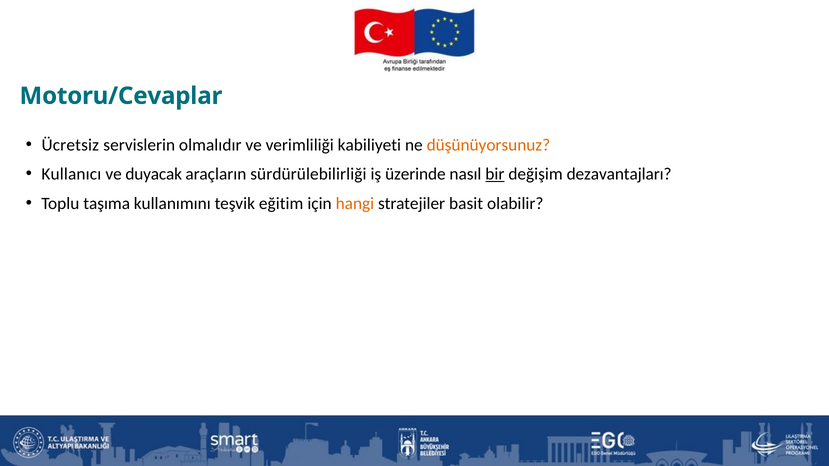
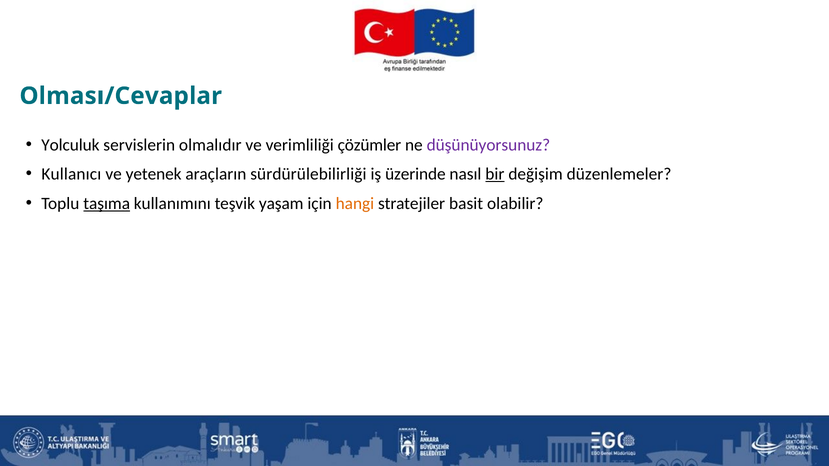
Motoru/Cevaplar: Motoru/Cevaplar -> Olması/Cevaplar
Ücretsiz: Ücretsiz -> Yolculuk
kabiliyeti: kabiliyeti -> çözümler
düşünüyorsunuz colour: orange -> purple
duyacak: duyacak -> yetenek
dezavantajları: dezavantajları -> düzenlemeler
taşıma underline: none -> present
eğitim: eğitim -> yaşam
